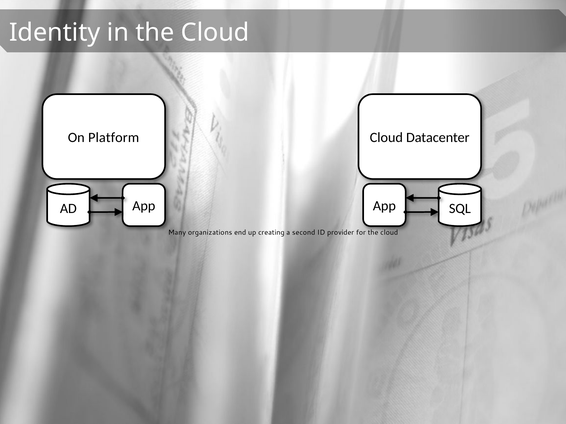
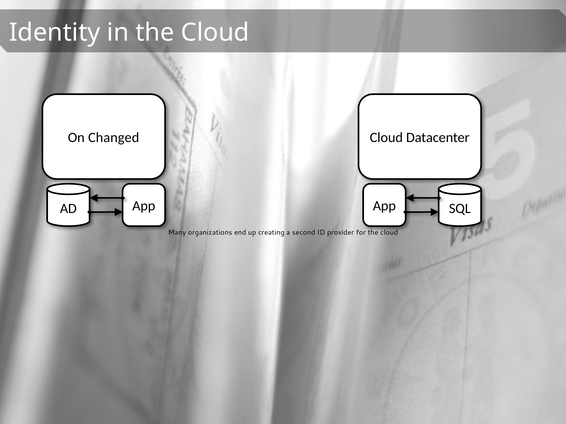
Platform: Platform -> Changed
